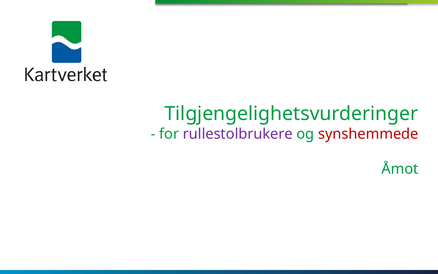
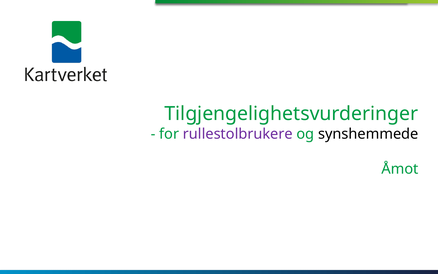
synshemmede colour: red -> black
